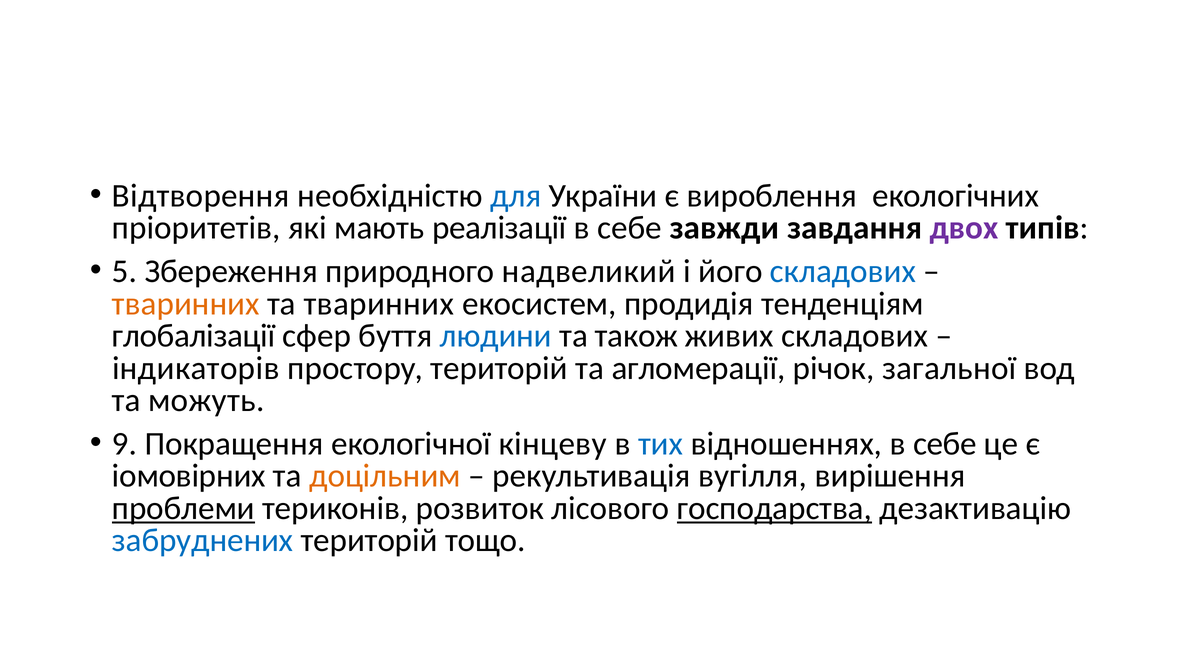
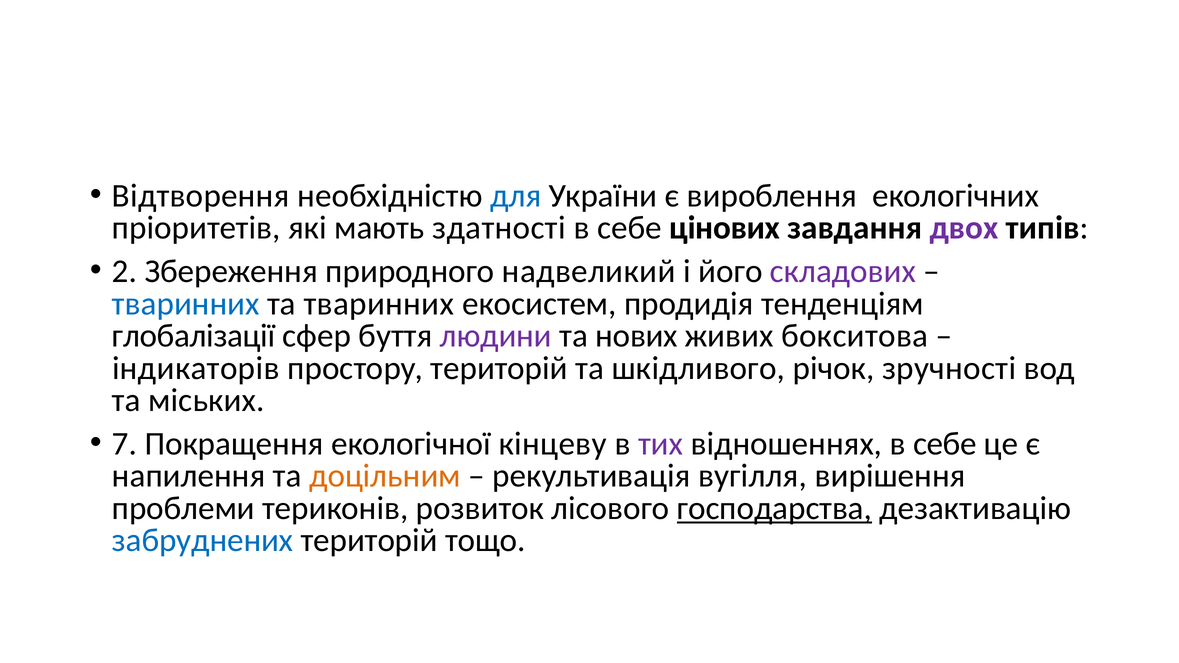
реалізації: реалізації -> здатності
завжди: завжди -> цінових
5: 5 -> 2
складових at (843, 271) colour: blue -> purple
тваринних at (186, 304) colour: orange -> blue
людини colour: blue -> purple
також: також -> нових
живих складових: складових -> бокситова
агломерації: агломерації -> шкідливого
загальної: загальної -> зручності
можуть: можуть -> міських
9: 9 -> 7
тих colour: blue -> purple
іомовірних: іомовірних -> напилення
проблеми underline: present -> none
